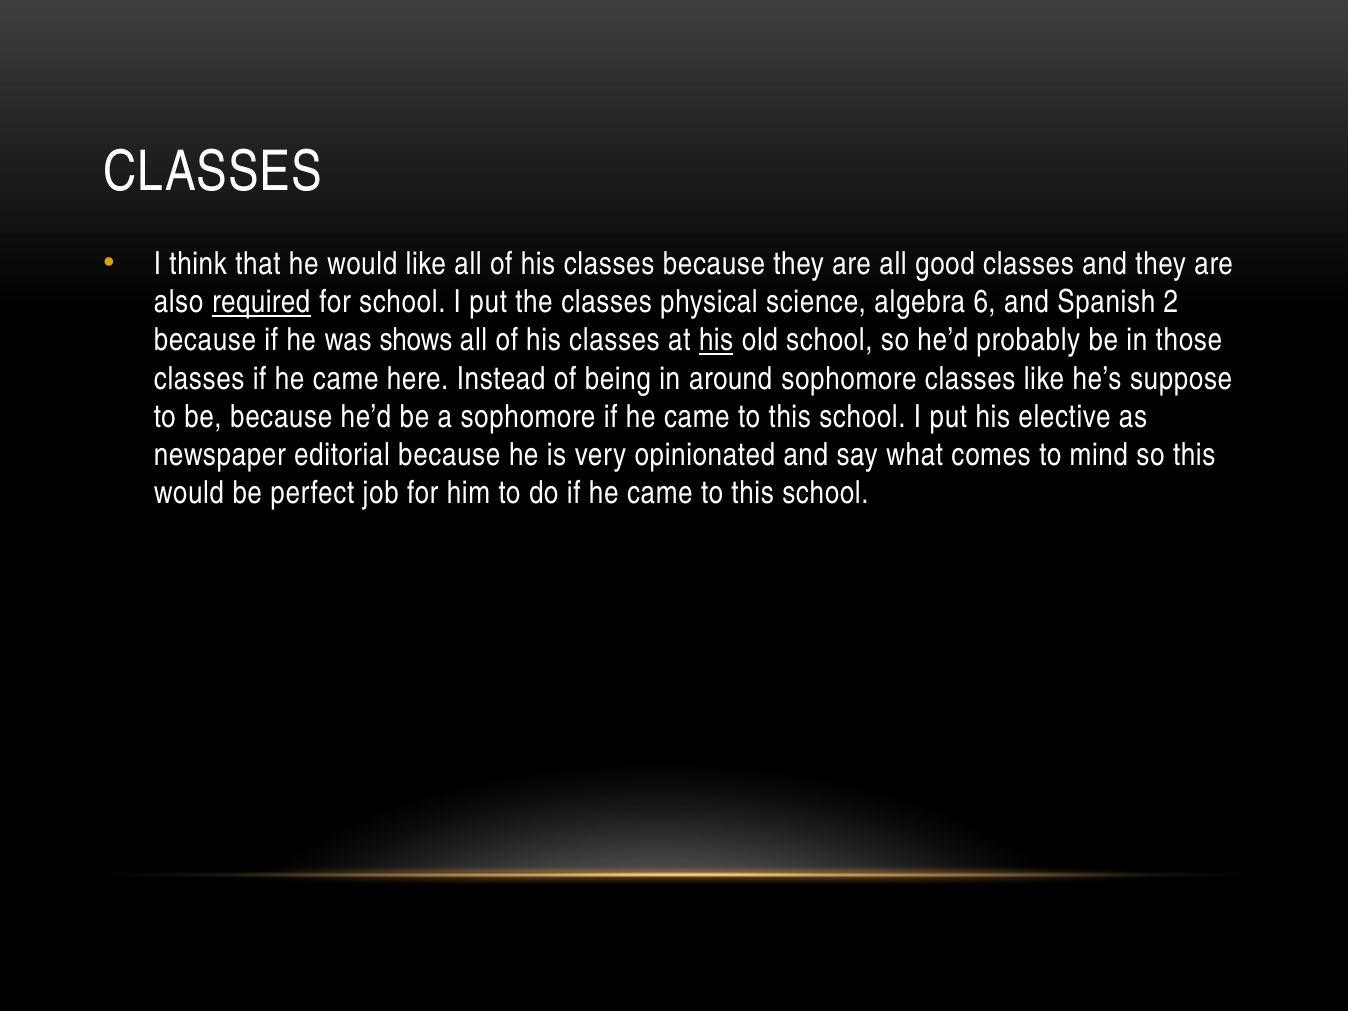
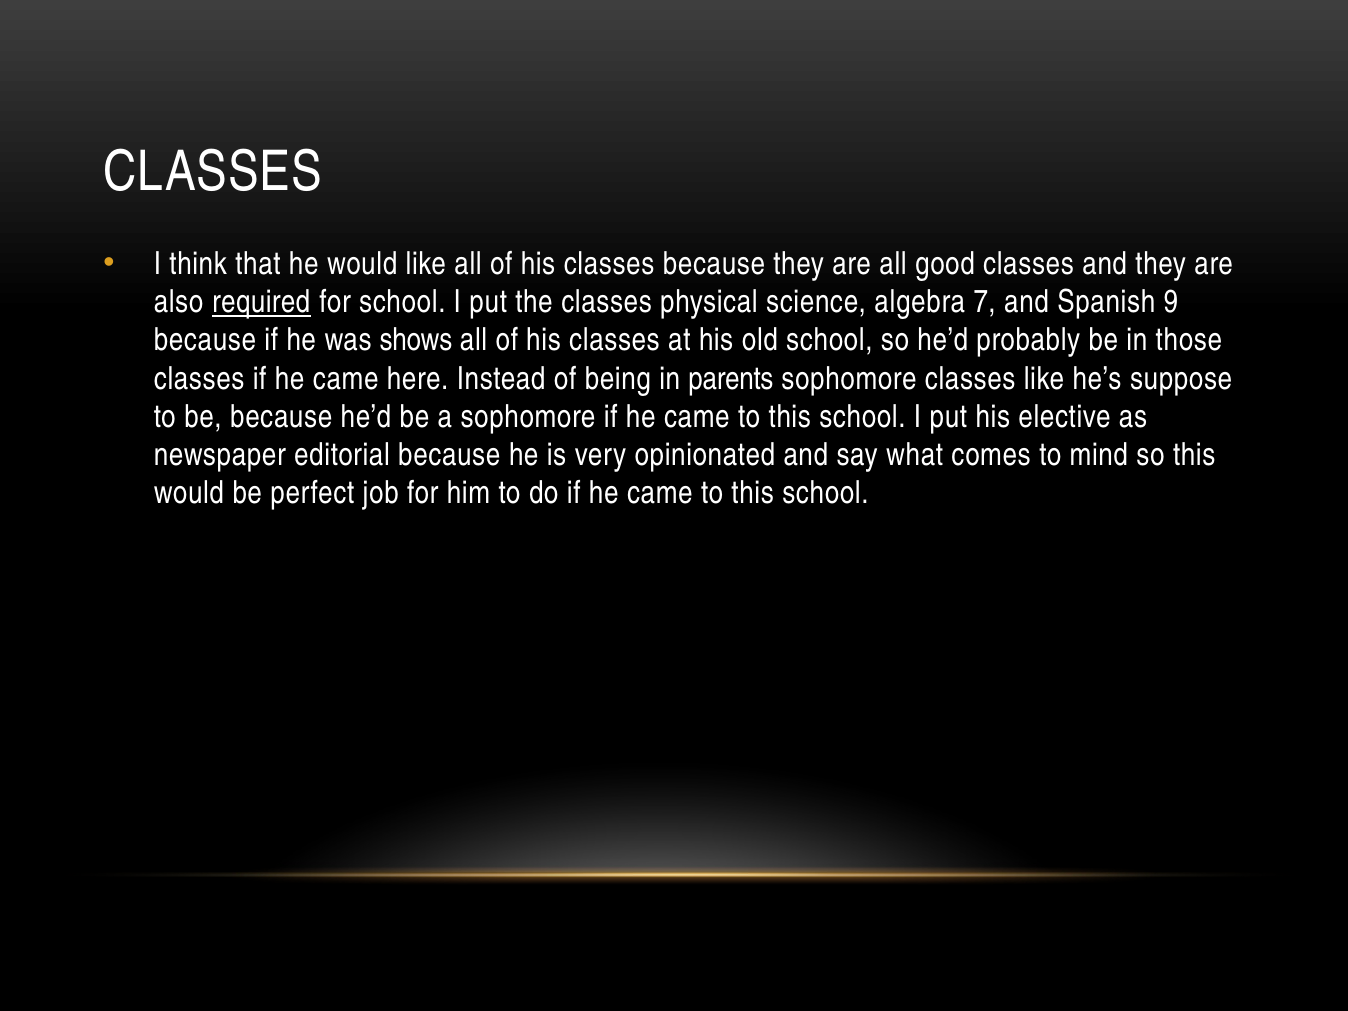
6: 6 -> 7
2: 2 -> 9
his at (716, 340) underline: present -> none
around: around -> parents
